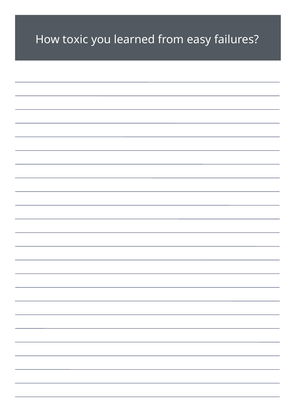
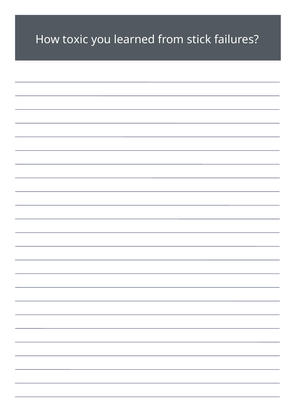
easy: easy -> stick
